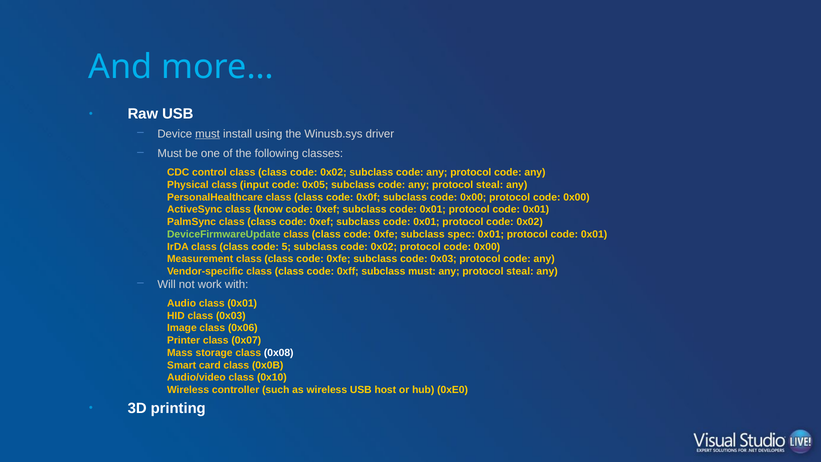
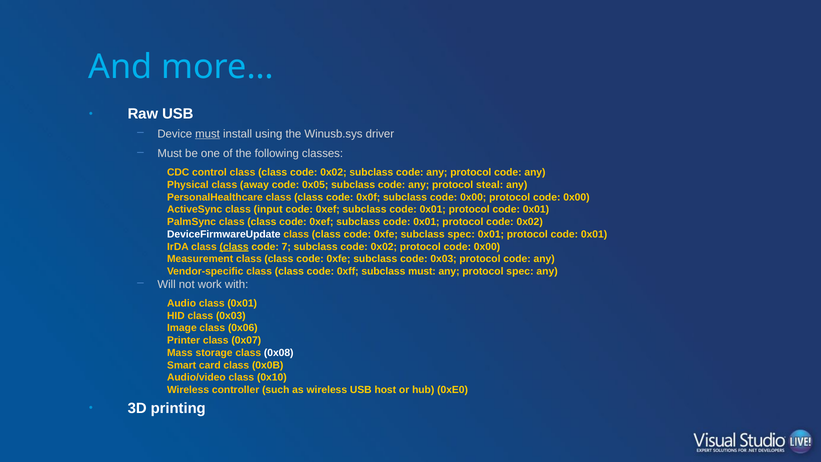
input: input -> away
know: know -> input
DeviceFirmwareUpdate colour: light green -> white
class at (234, 247) underline: none -> present
5: 5 -> 7
steal at (520, 271): steal -> spec
